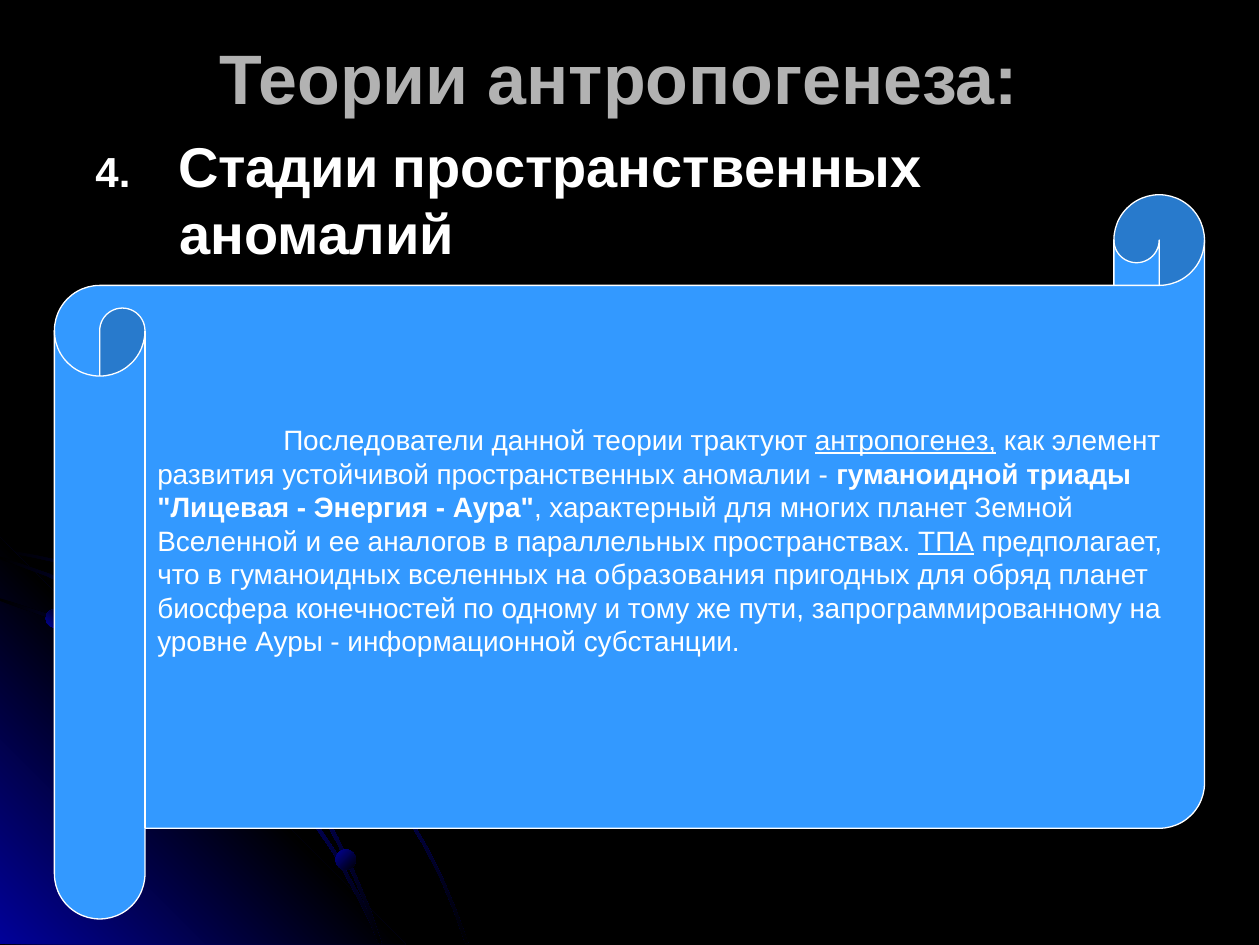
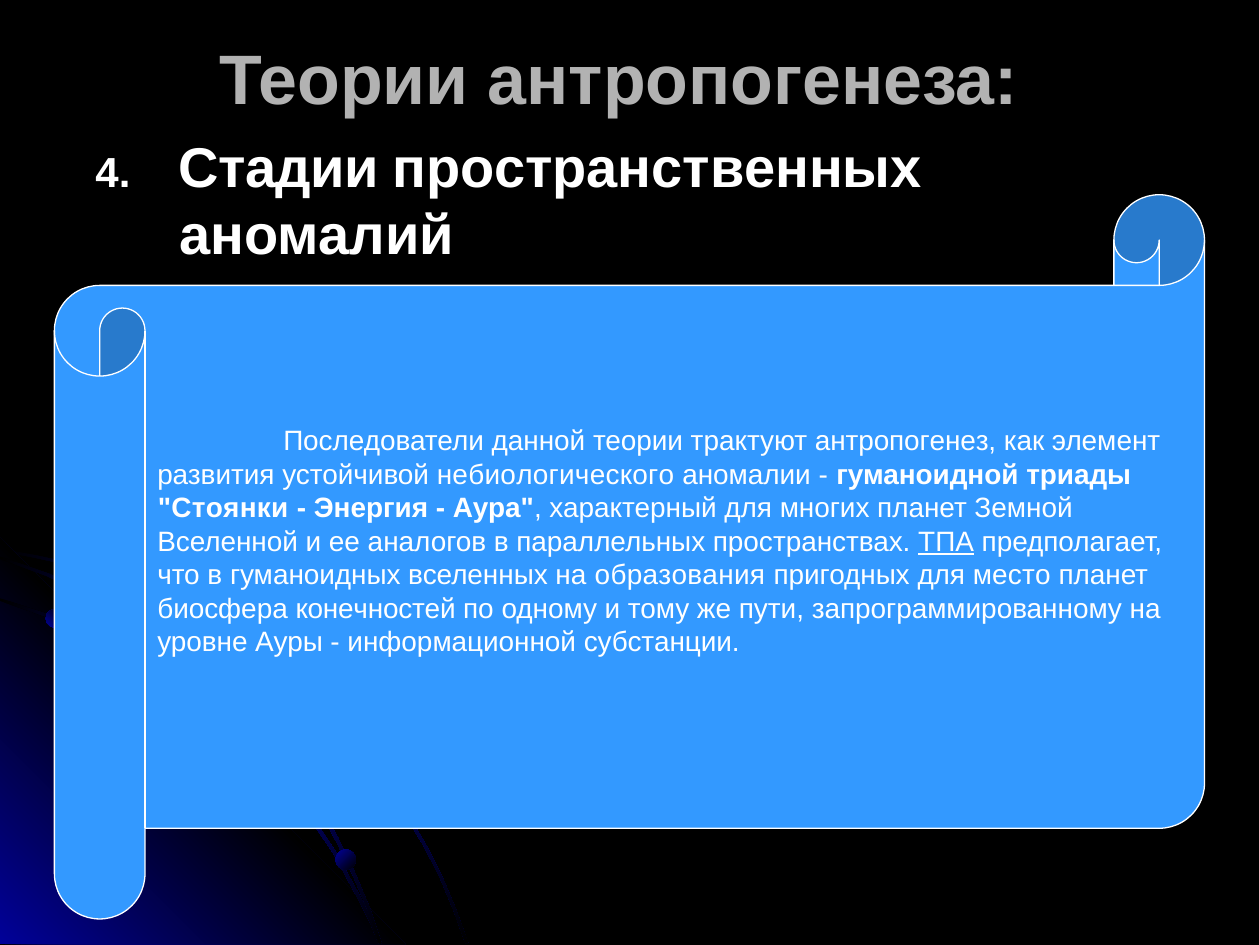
антропогенез underline: present -> none
устойчивой пространственных: пространственных -> небиологического
Лицевая: Лицевая -> Стоянки
обряд: обряд -> место
